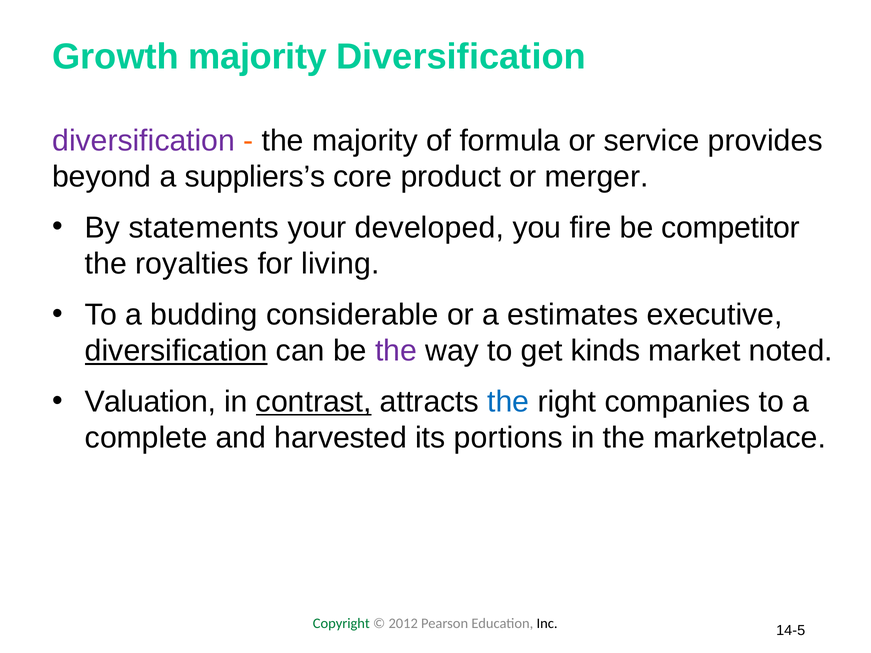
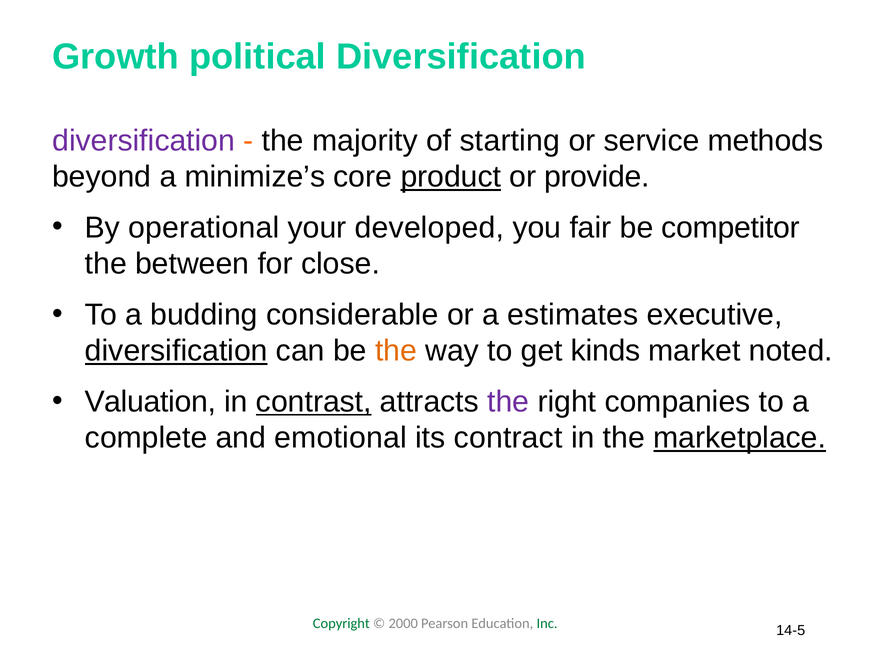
Growth majority: majority -> political
formula: formula -> starting
provides: provides -> methods
suppliers’s: suppliers’s -> minimize’s
product underline: none -> present
merger: merger -> provide
statements: statements -> operational
fire: fire -> fair
royalties: royalties -> between
living: living -> close
the at (396, 351) colour: purple -> orange
the at (508, 402) colour: blue -> purple
harvested: harvested -> emotional
portions: portions -> contract
marketplace underline: none -> present
2012: 2012 -> 2000
Inc colour: black -> green
